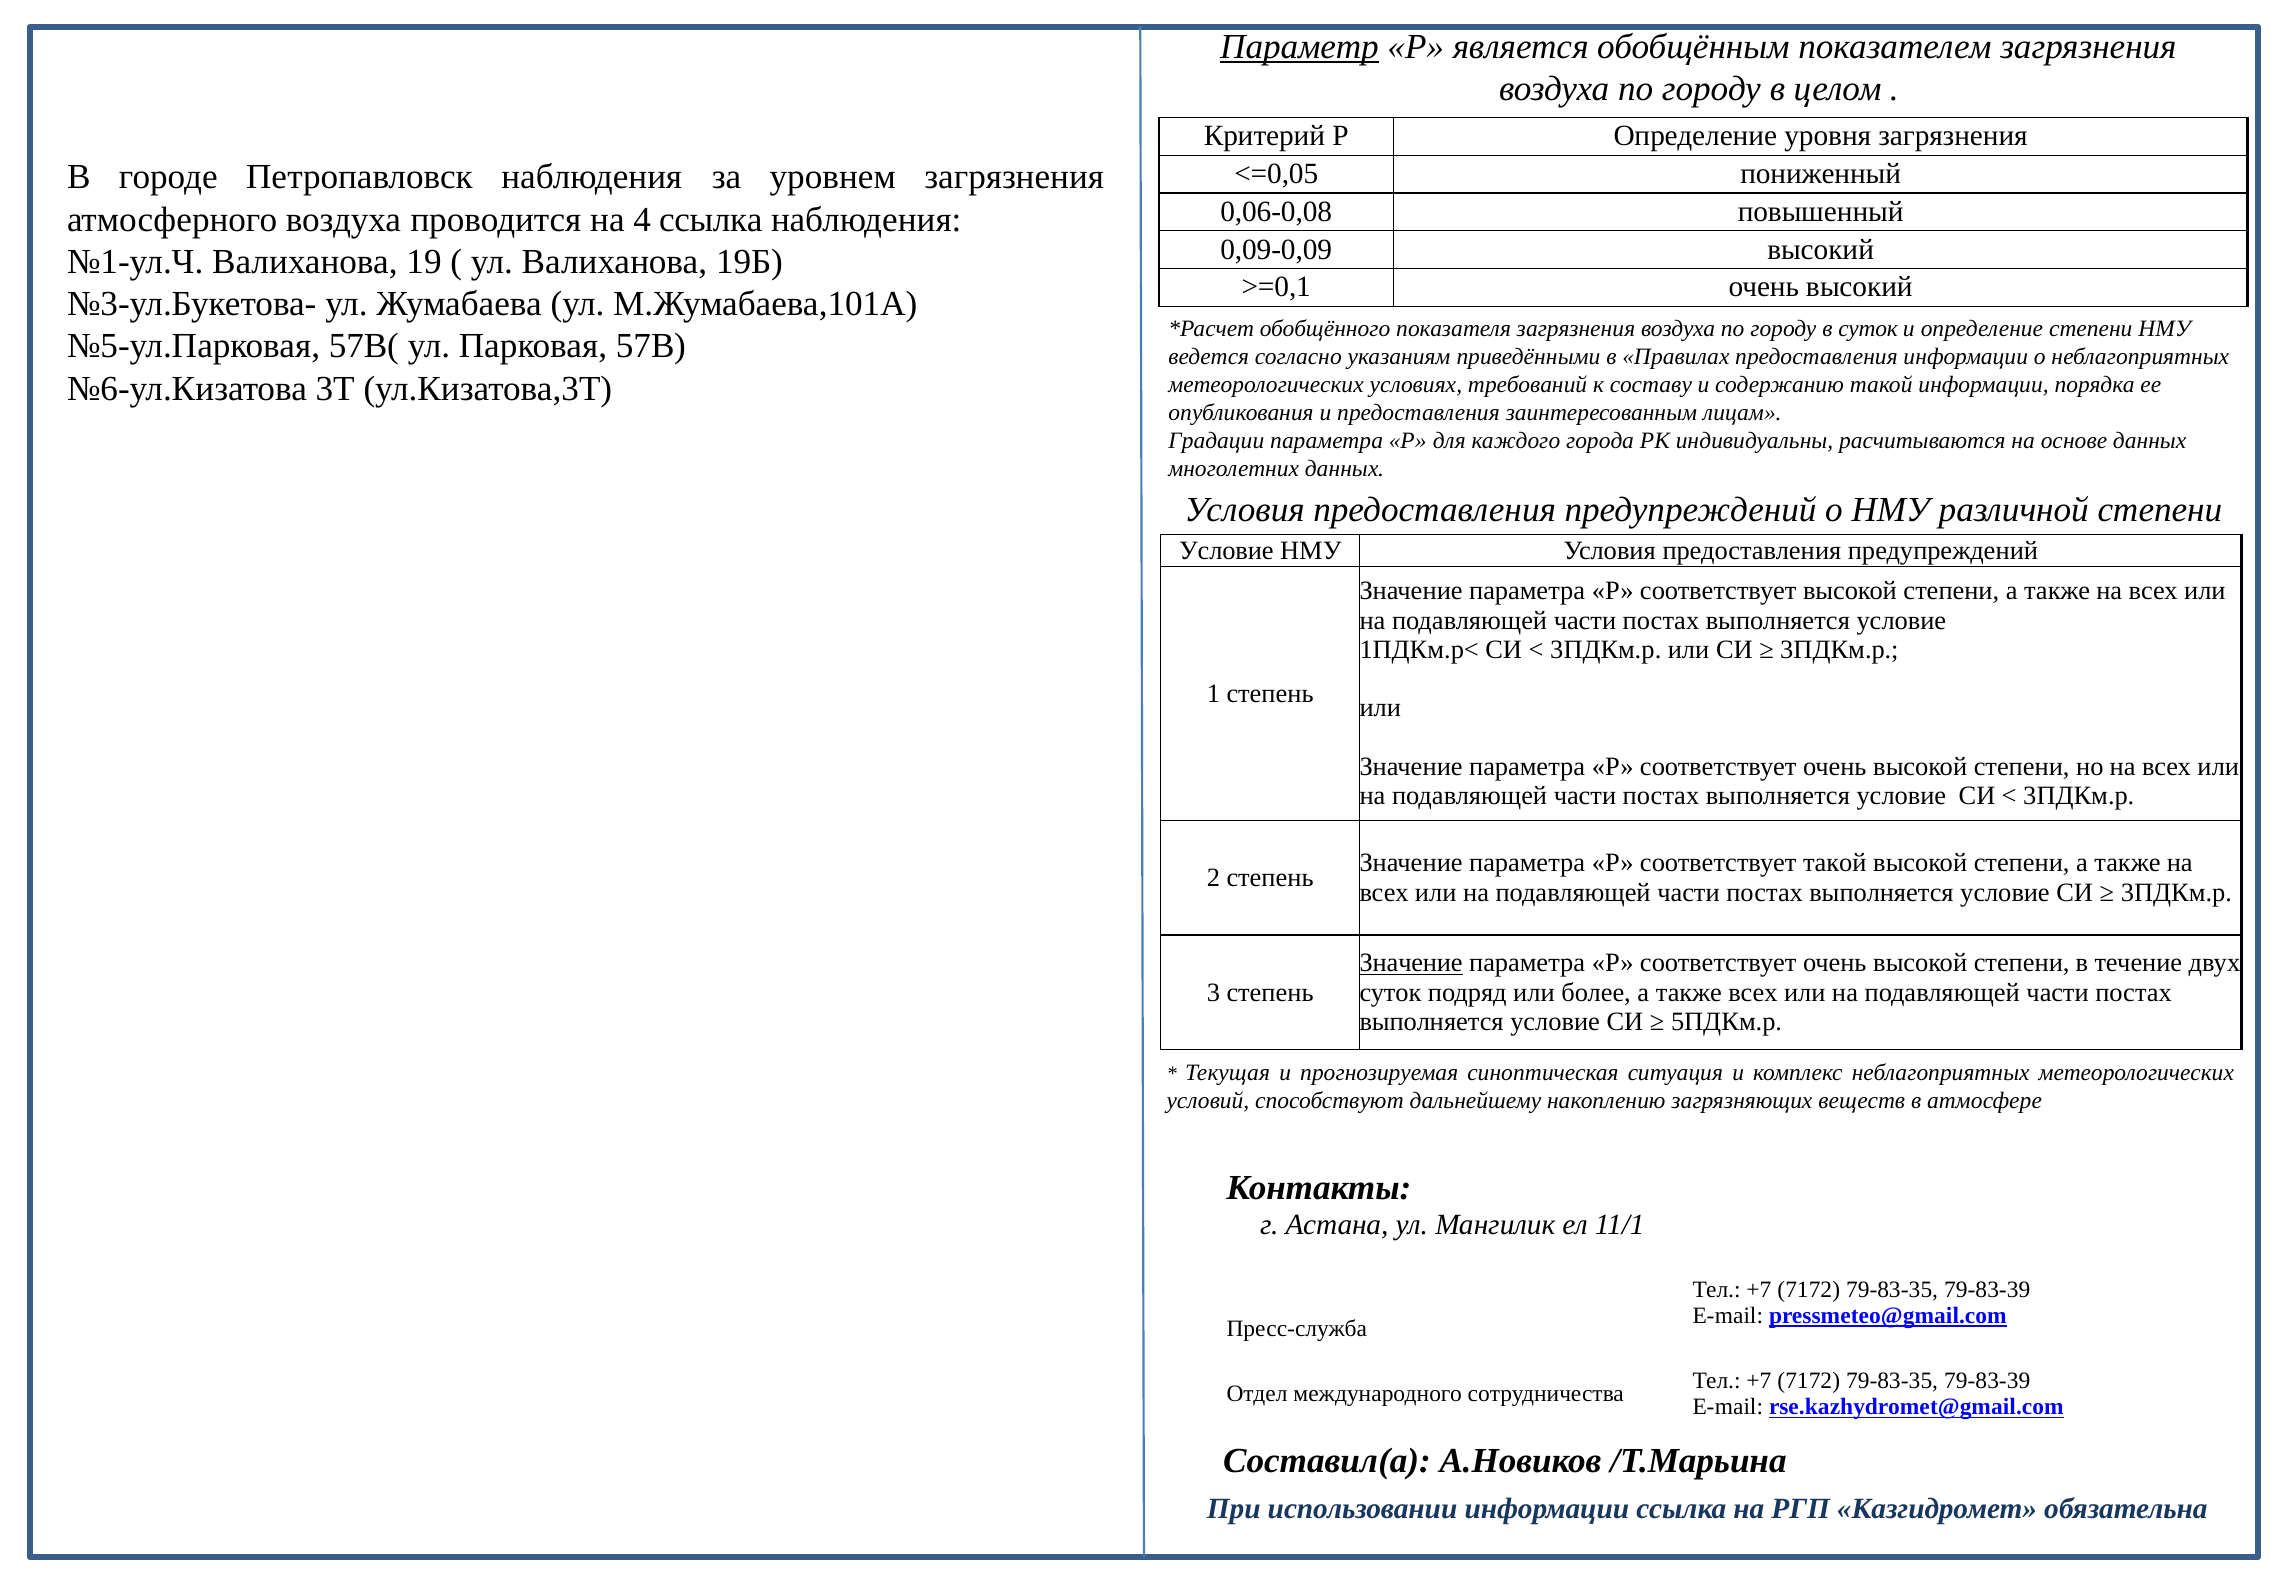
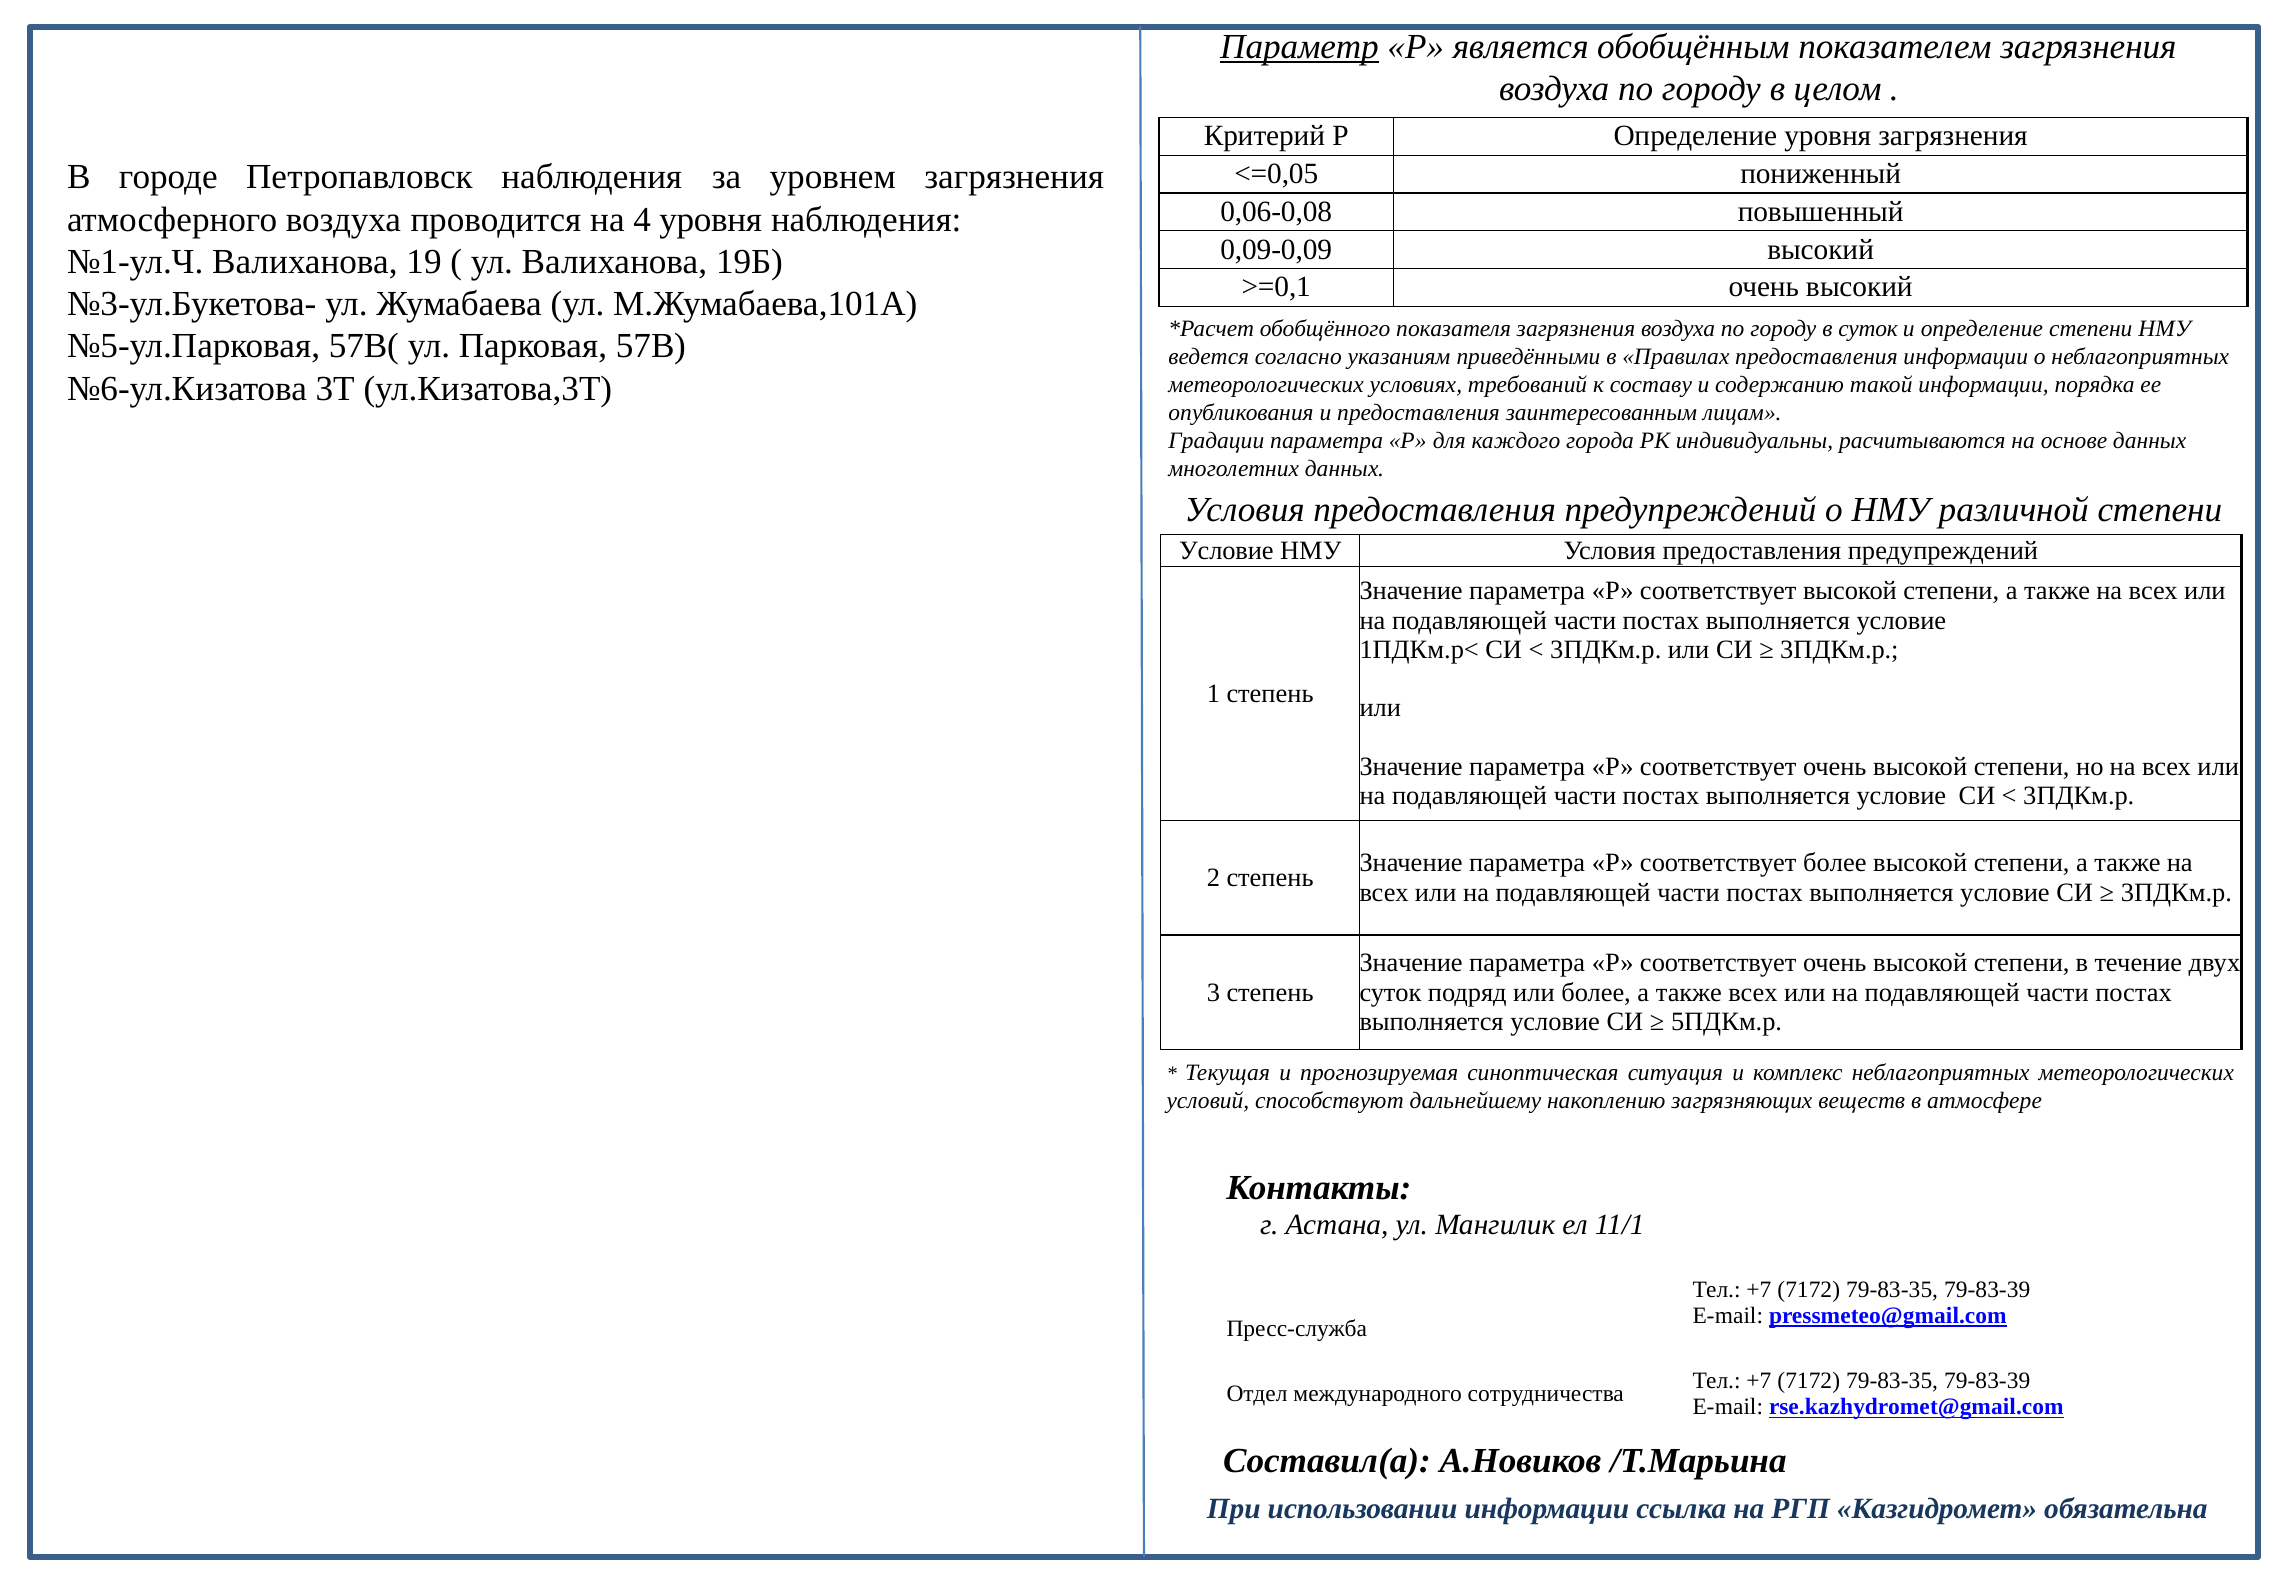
4 ссылка: ссылка -> уровня
соответствует такой: такой -> более
Значение at (1411, 963) underline: present -> none
